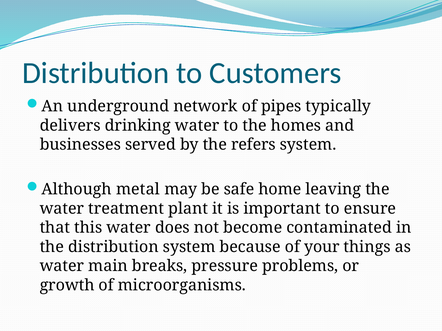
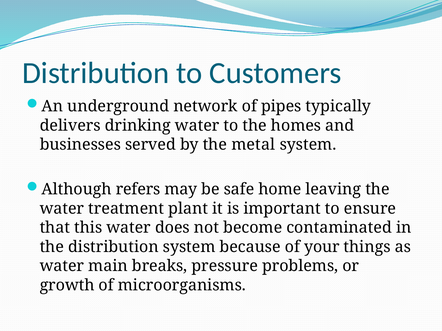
refers: refers -> metal
metal: metal -> refers
